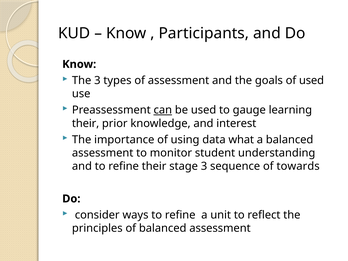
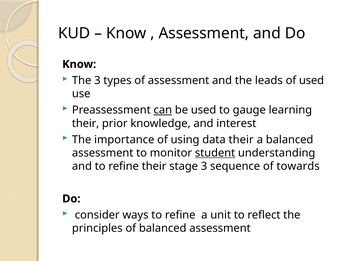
Participants at (204, 33): Participants -> Assessment
goals: goals -> leads
data what: what -> their
student underline: none -> present
